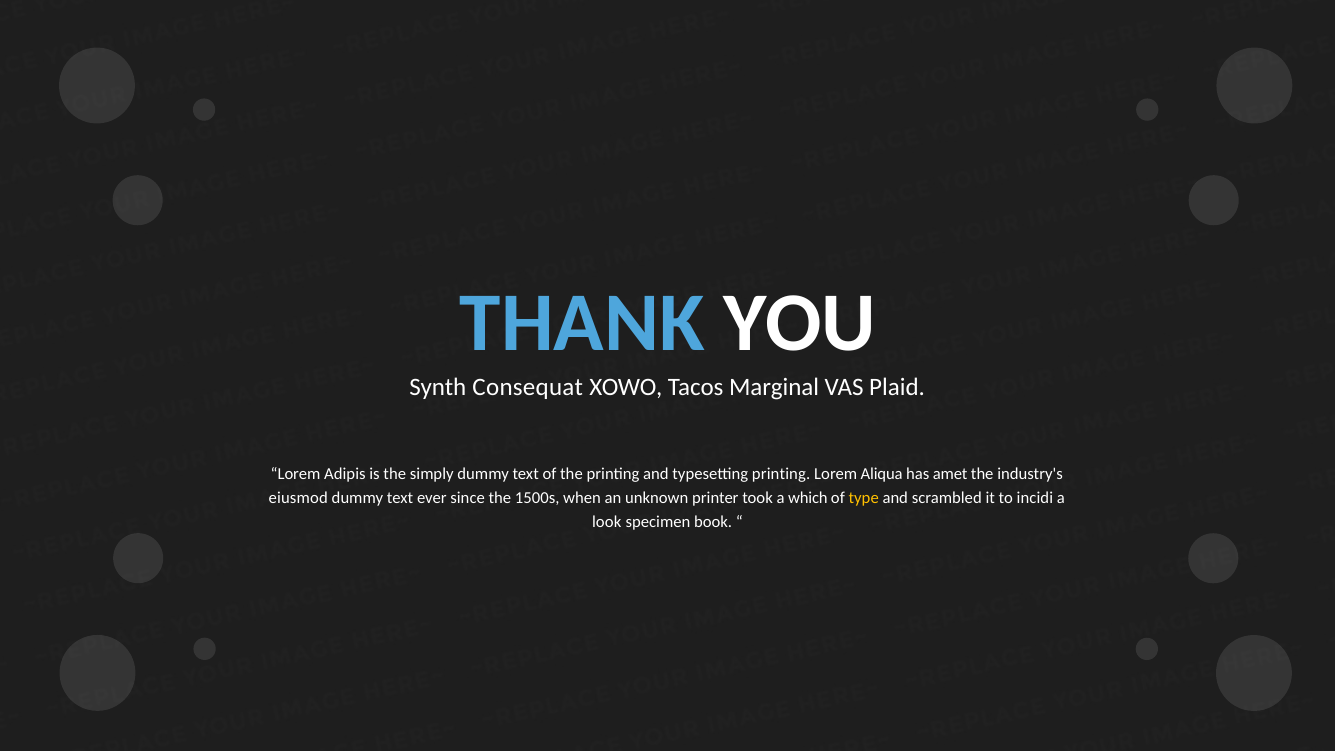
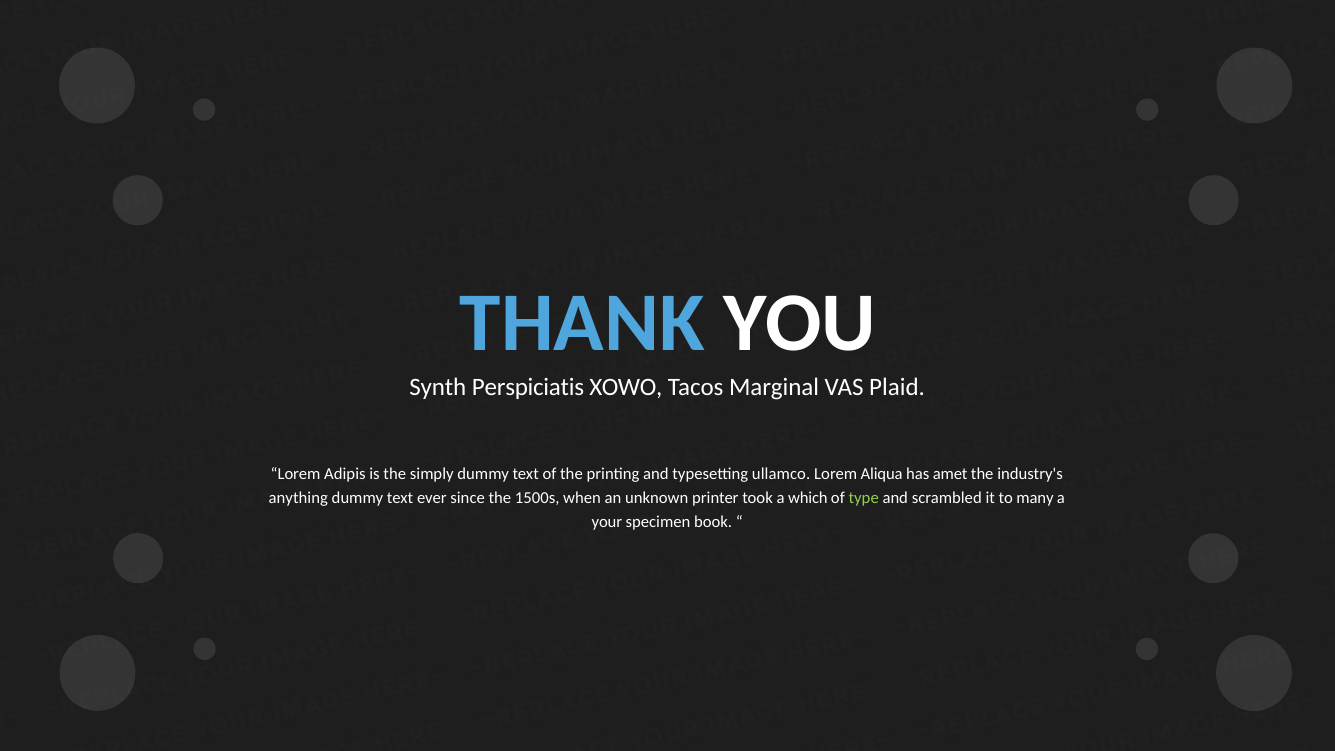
Consequat: Consequat -> Perspiciatis
typesetting printing: printing -> ullamco
eiusmod: eiusmod -> anything
type colour: yellow -> light green
incidi: incidi -> many
look: look -> your
